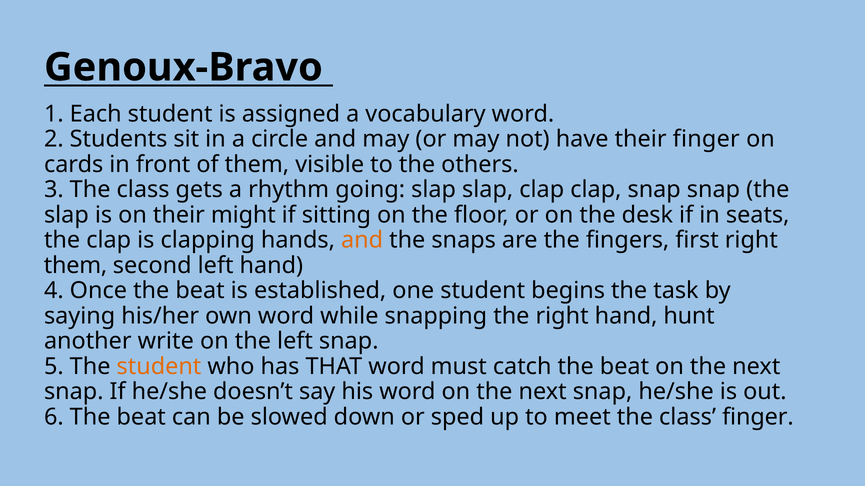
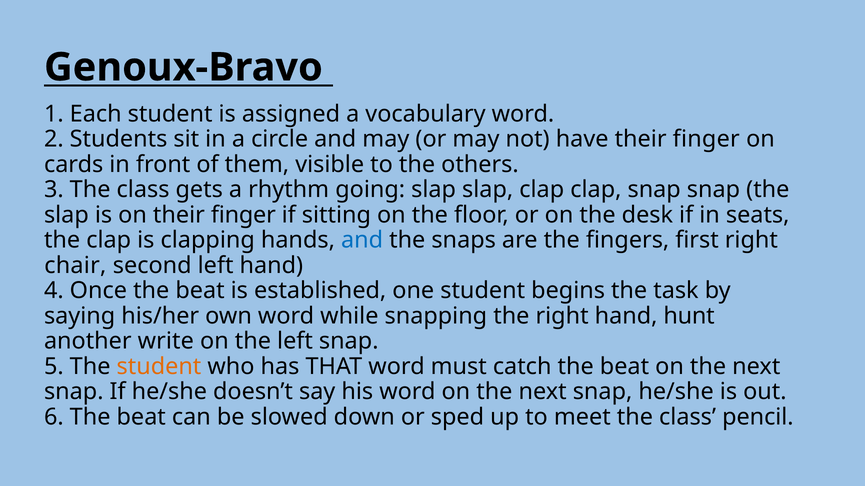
on their might: might -> finger
and at (362, 240) colour: orange -> blue
them at (76, 266): them -> chair
class finger: finger -> pencil
